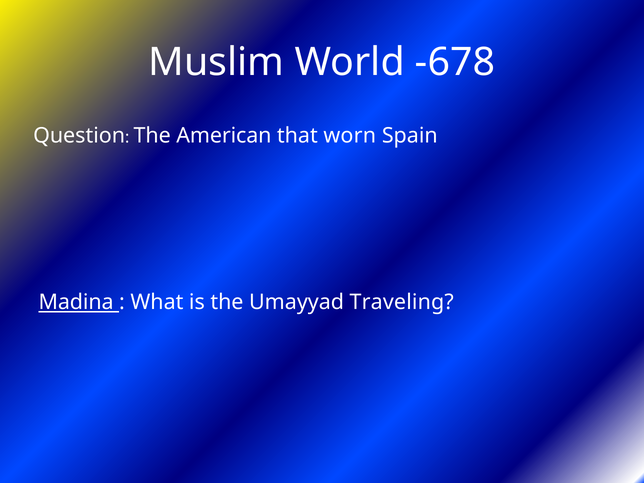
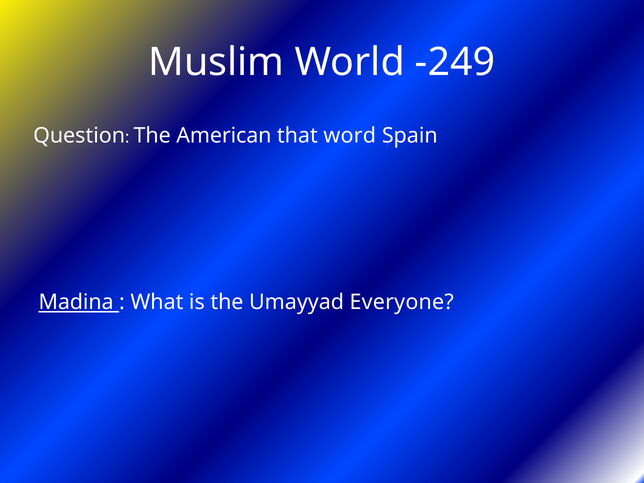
-678: -678 -> -249
worn: worn -> word
Traveling: Traveling -> Everyone
